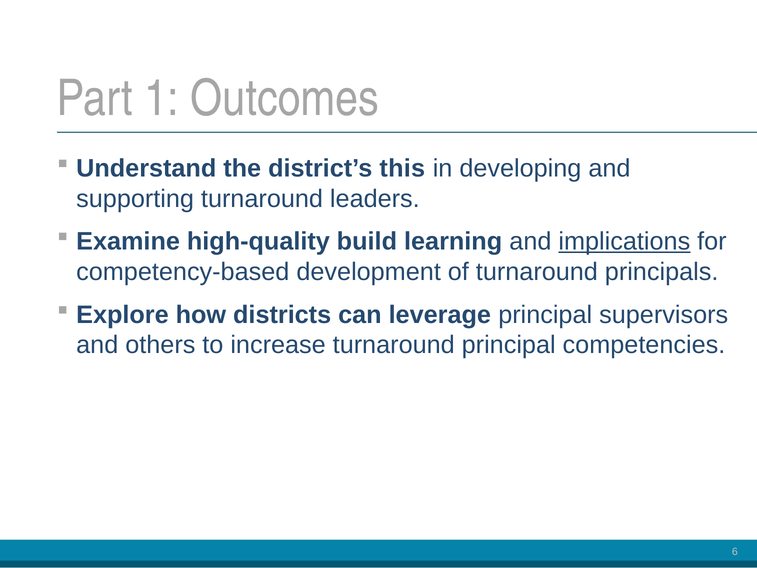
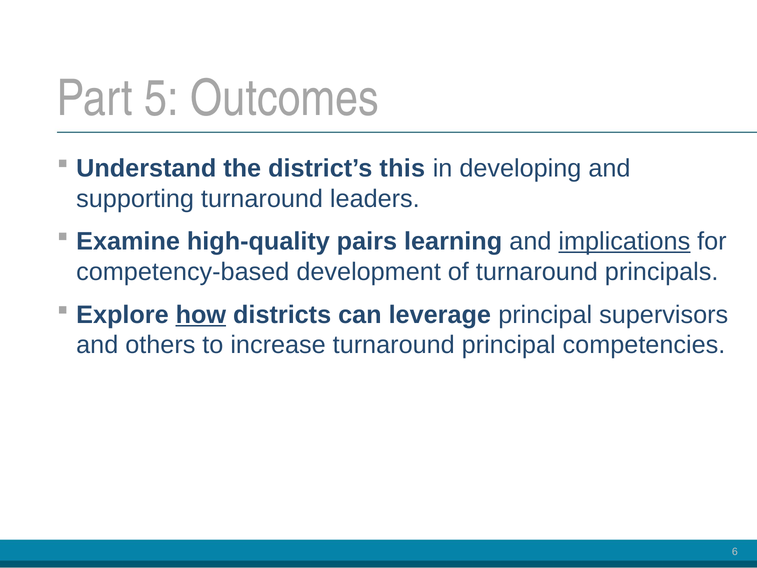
1: 1 -> 5
build: build -> pairs
how underline: none -> present
